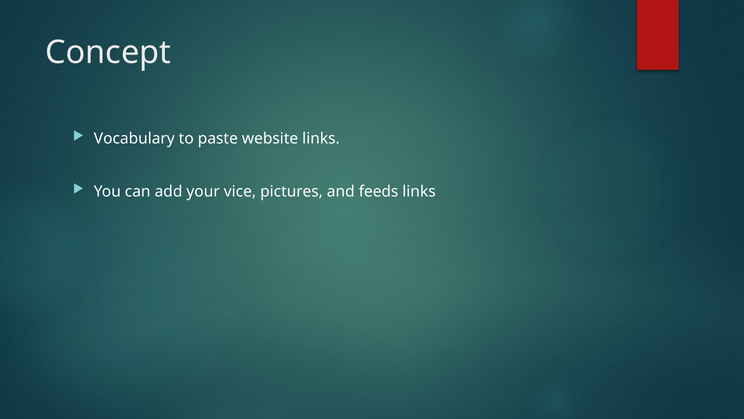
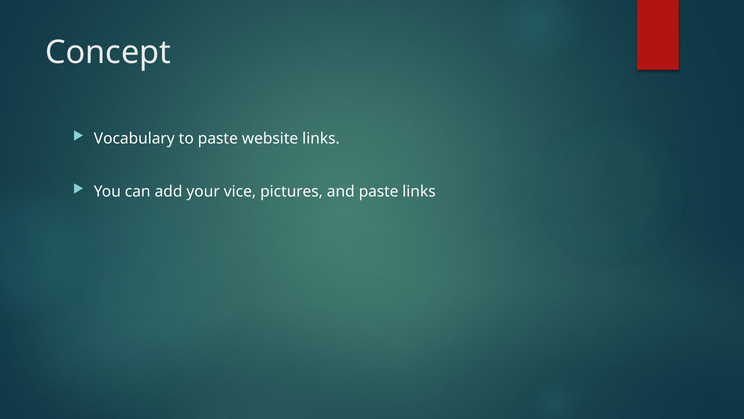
and feeds: feeds -> paste
